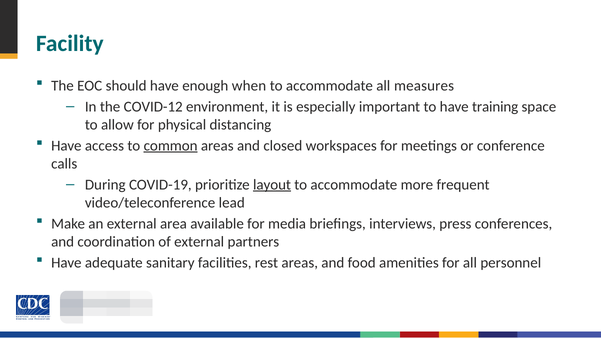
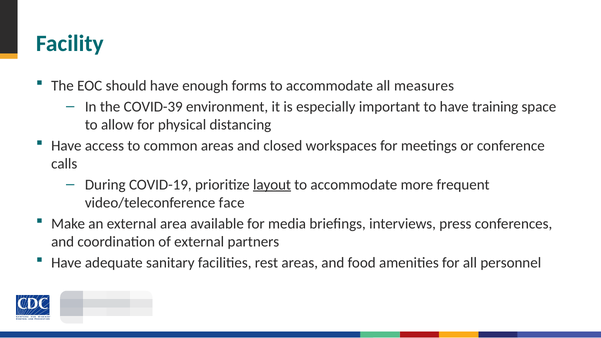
when: when -> forms
COVID-12: COVID-12 -> COVID-39
common underline: present -> none
lead: lead -> face
